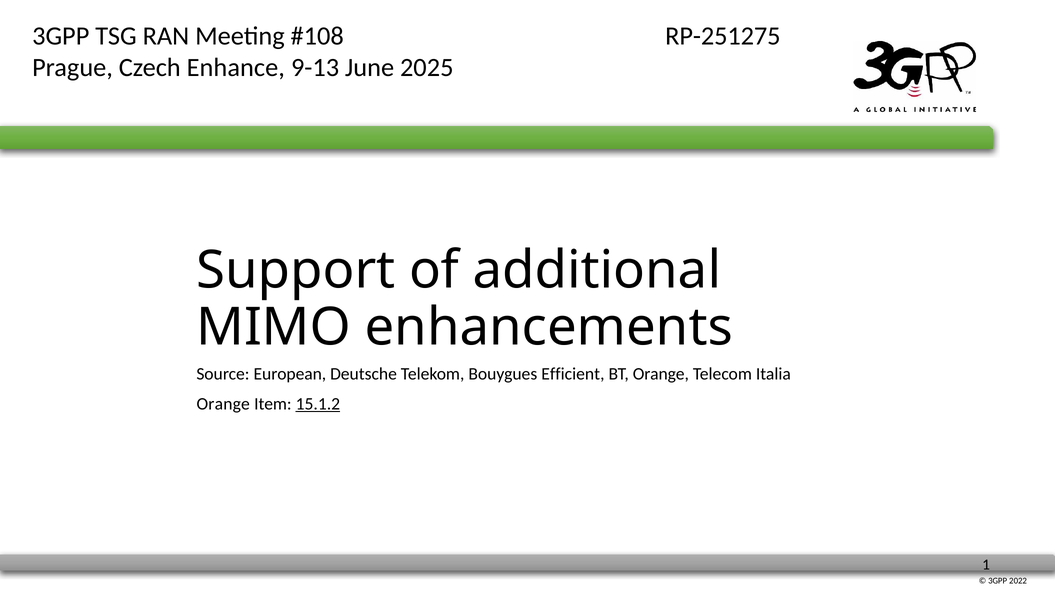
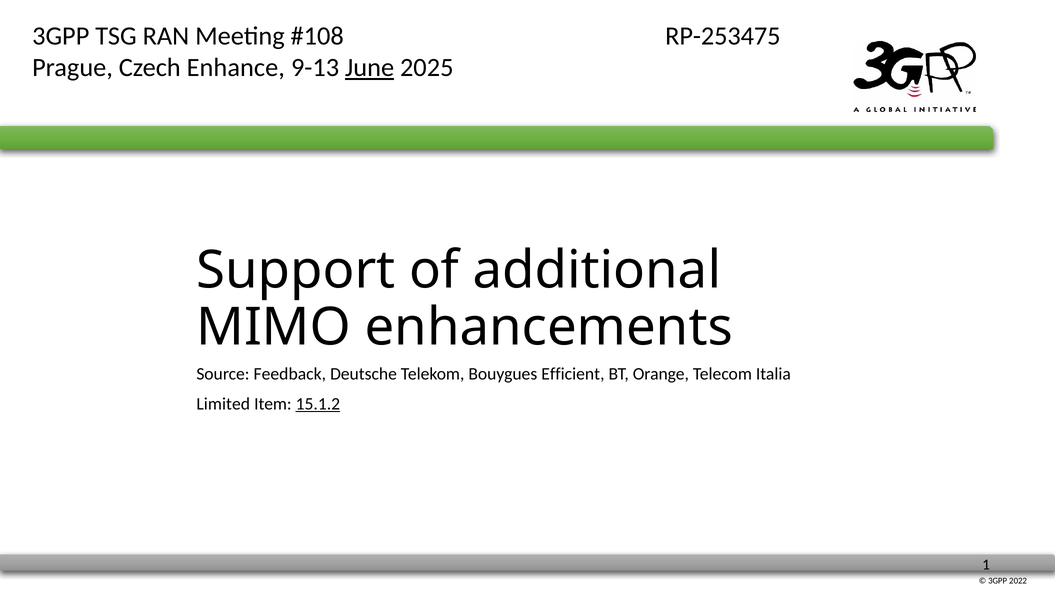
RP-251275: RP-251275 -> RP-253475
June underline: none -> present
European: European -> Feedback
Orange at (223, 404): Orange -> Limited
